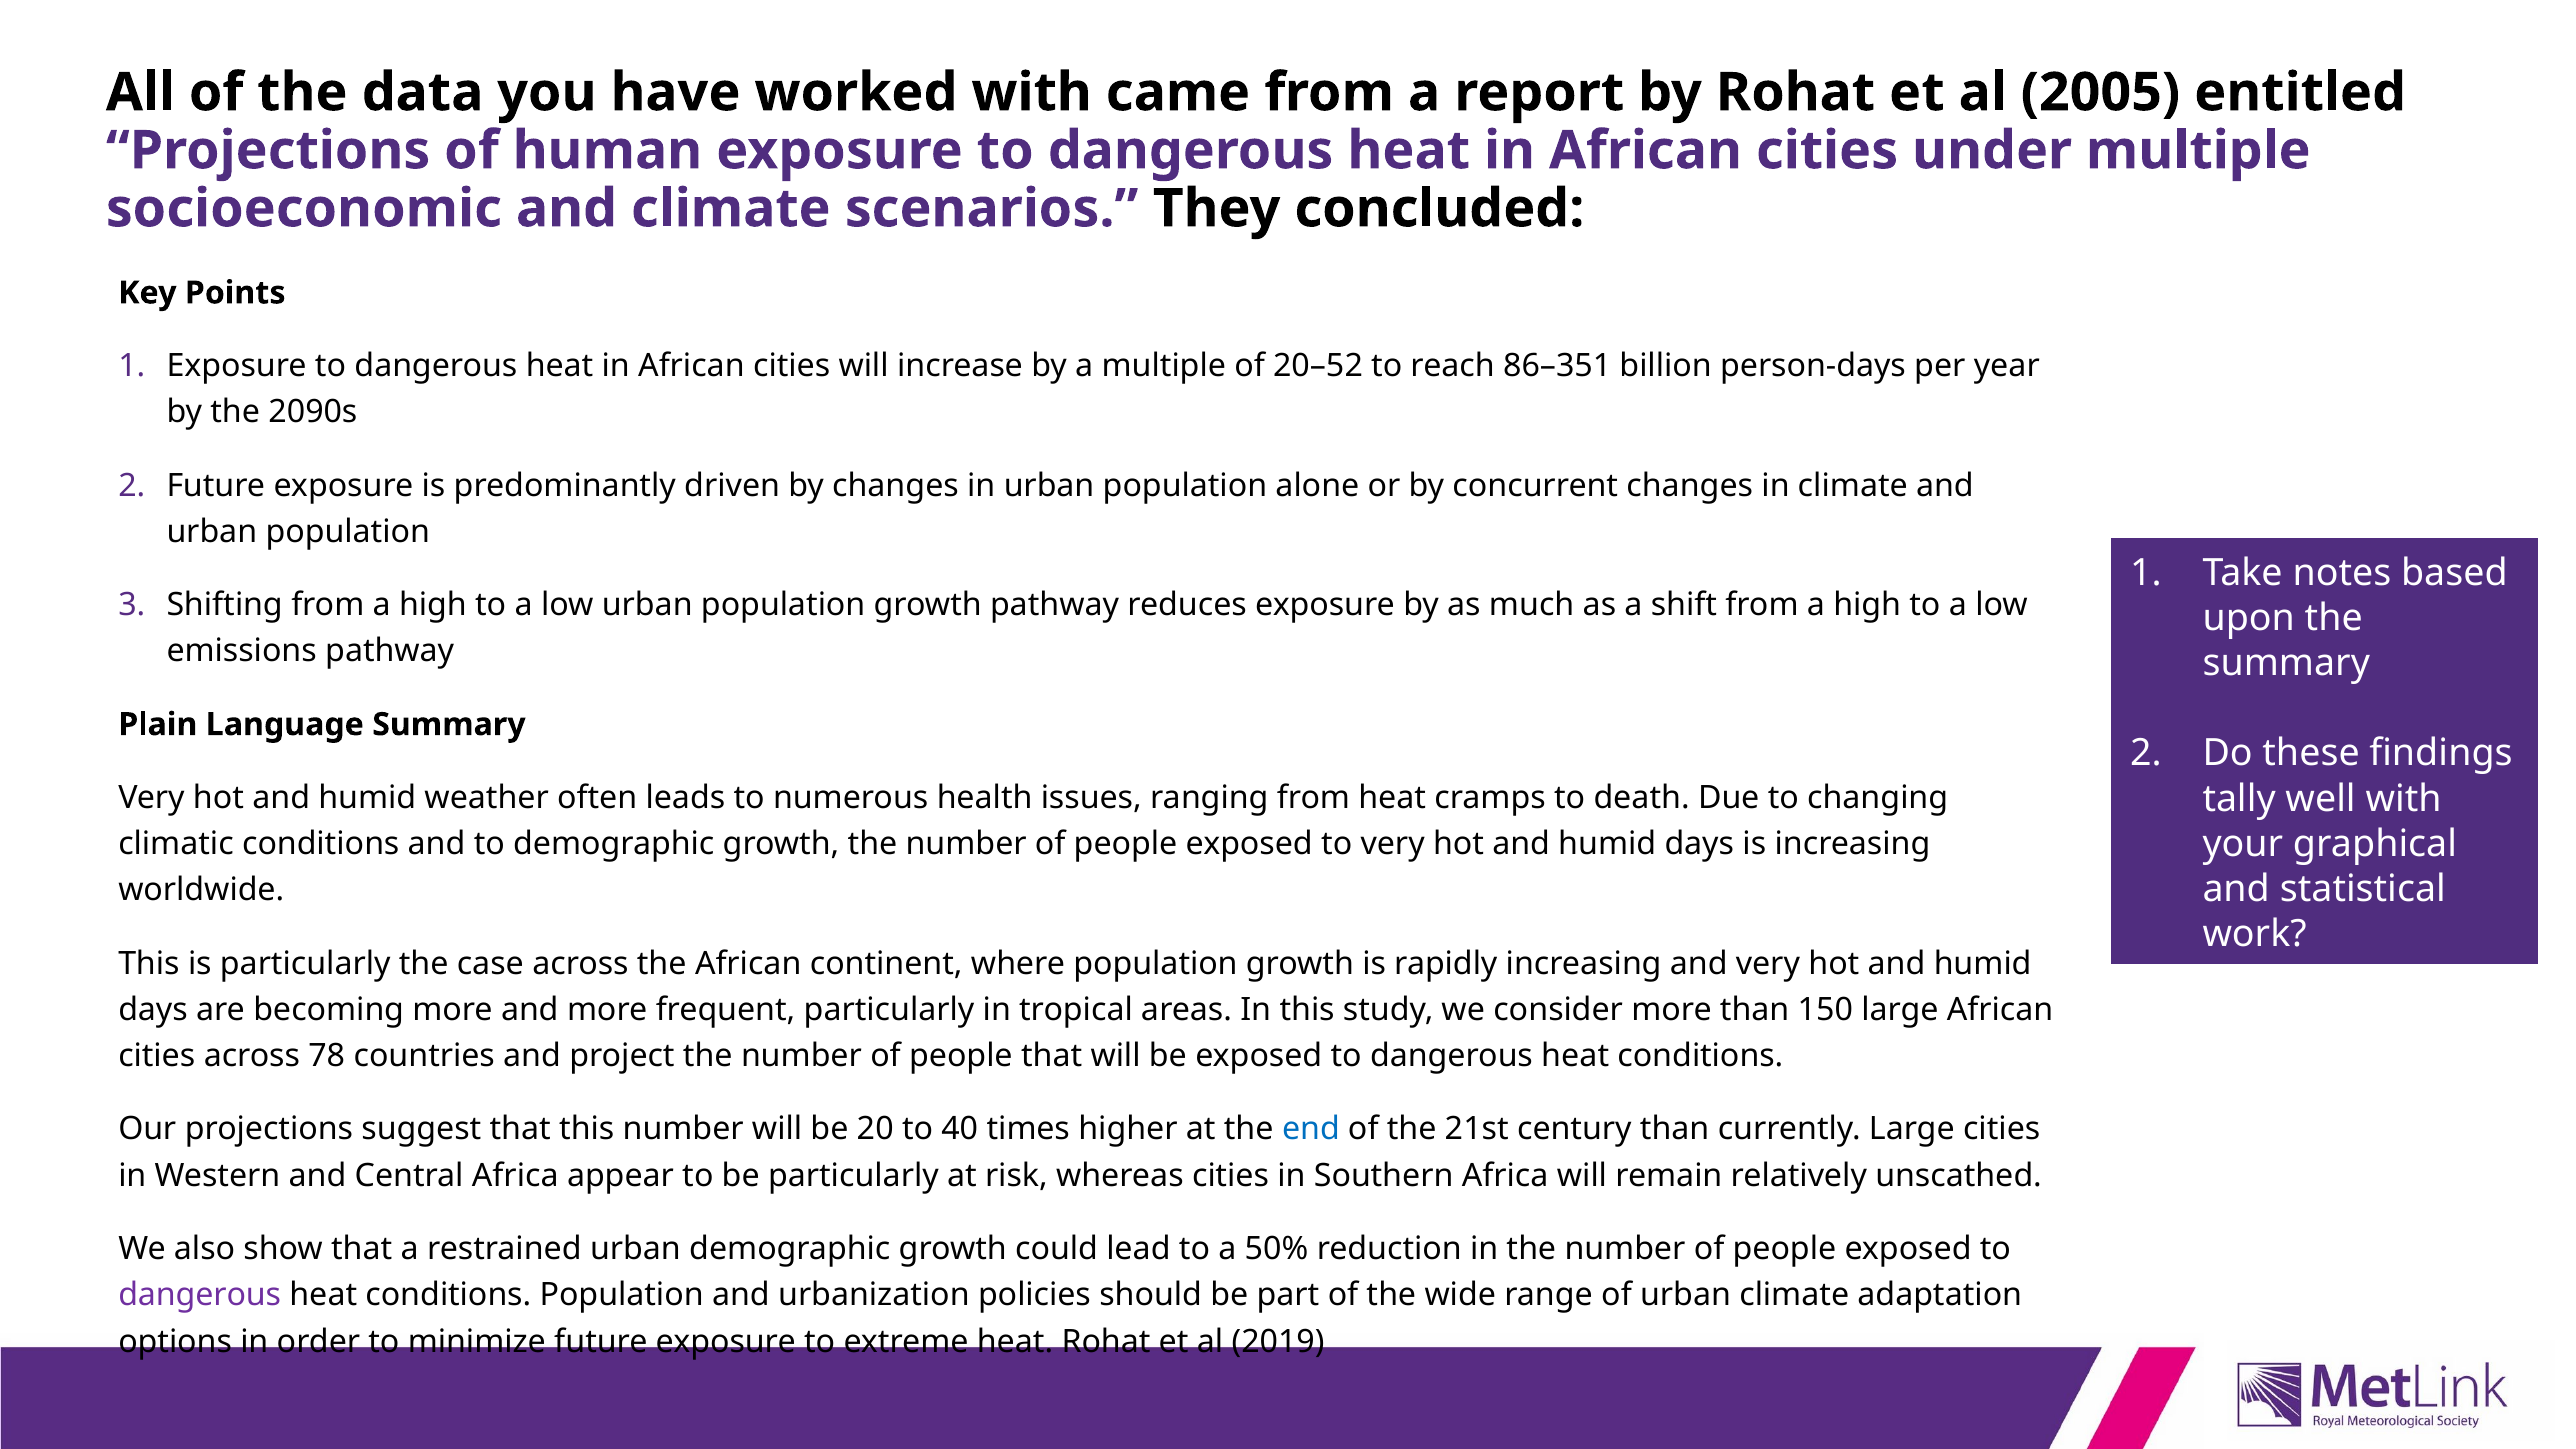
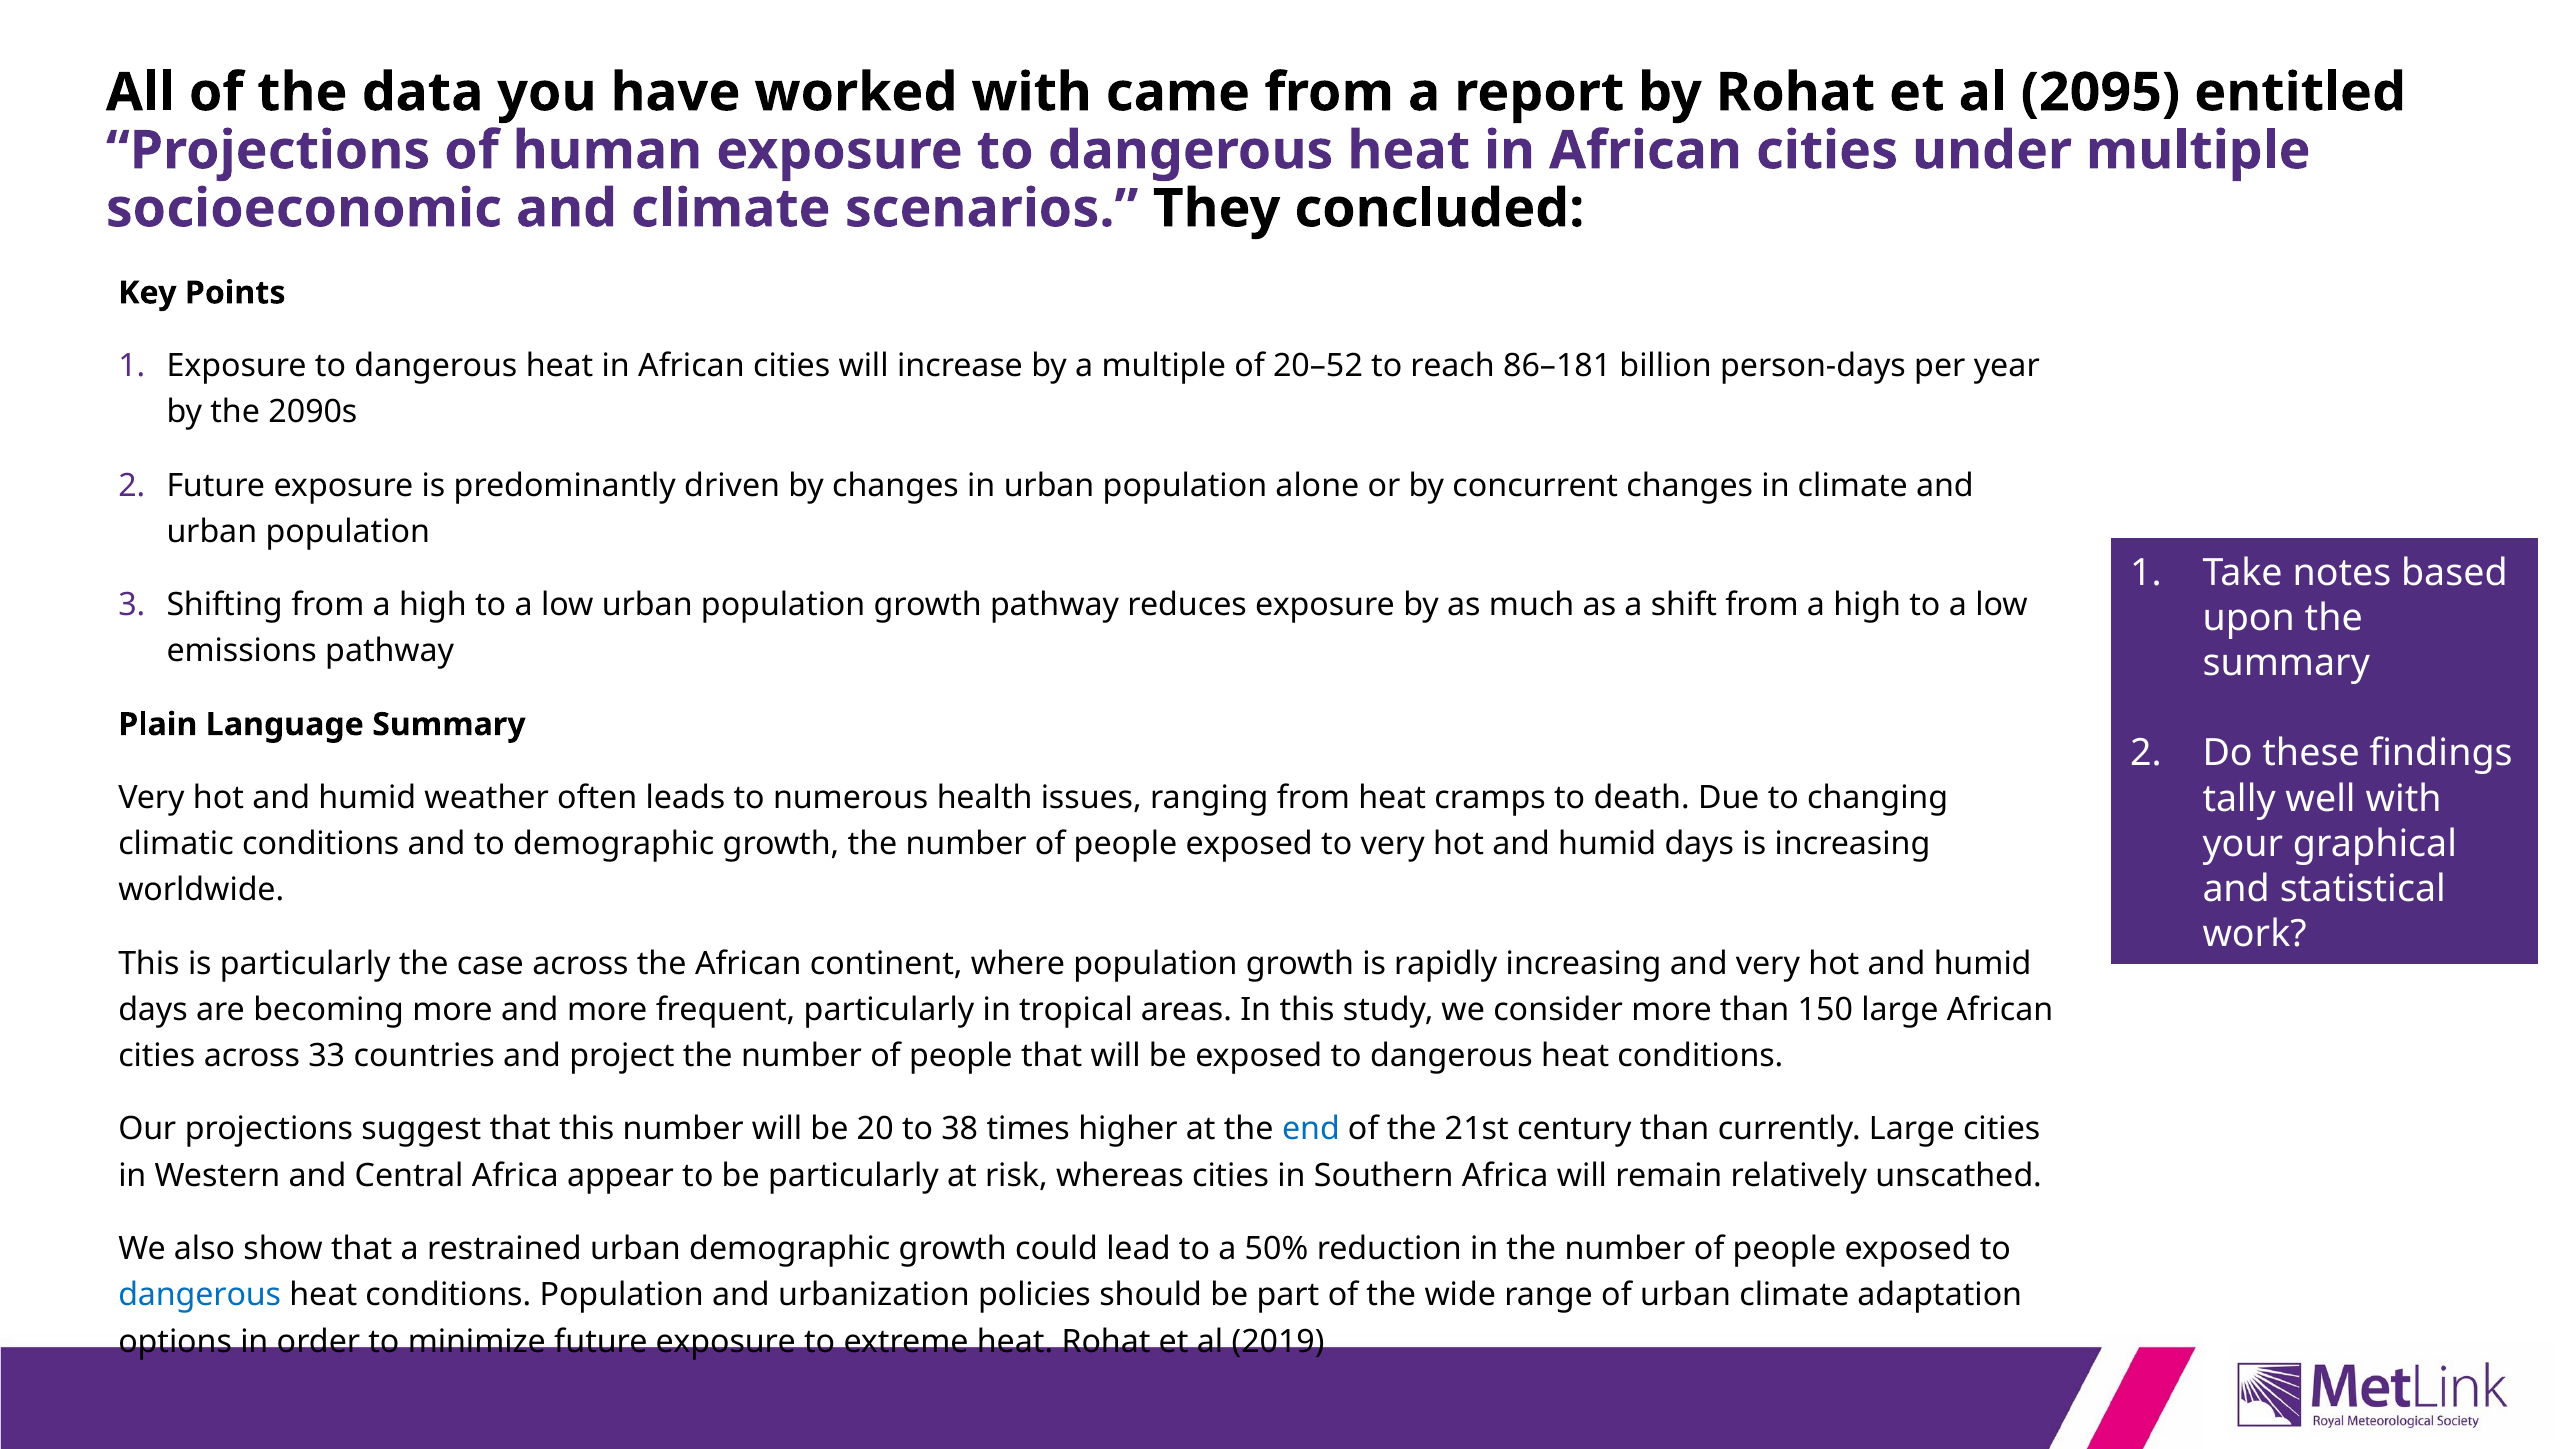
2005: 2005 -> 2095
86–351: 86–351 -> 86–181
78: 78 -> 33
40: 40 -> 38
dangerous at (200, 1295) colour: purple -> blue
